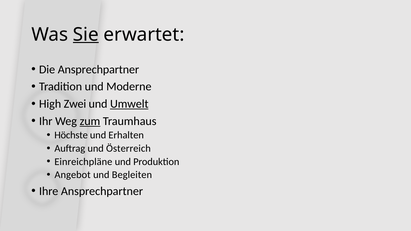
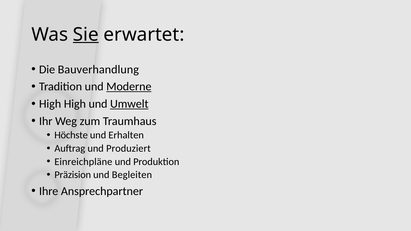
Die Ansprechpartner: Ansprechpartner -> Bauverhandlung
Moderne underline: none -> present
High Zwei: Zwei -> High
zum underline: present -> none
Österreich: Österreich -> Produziert
Angebot: Angebot -> Präzision
